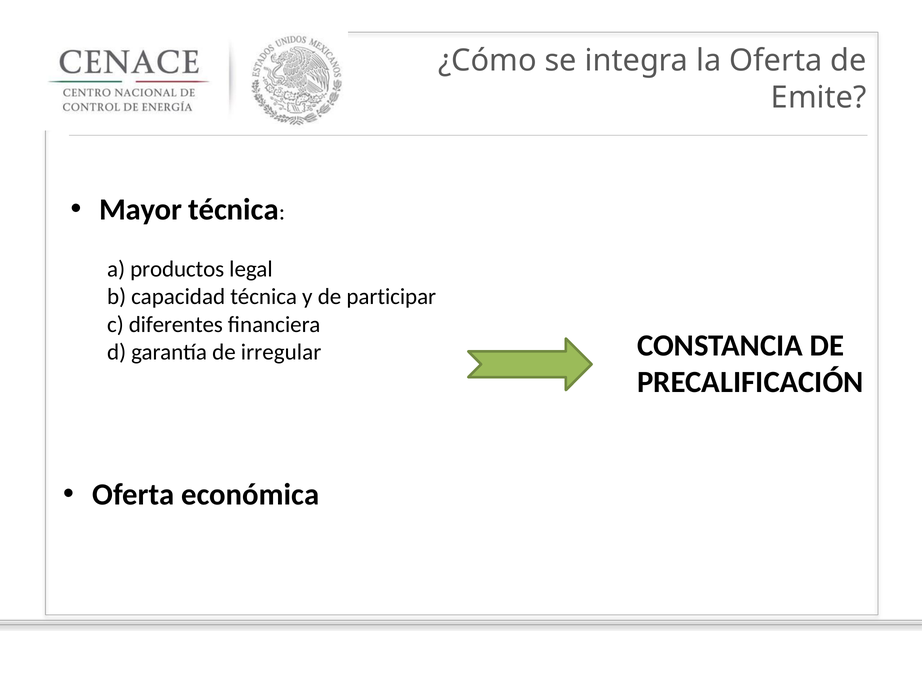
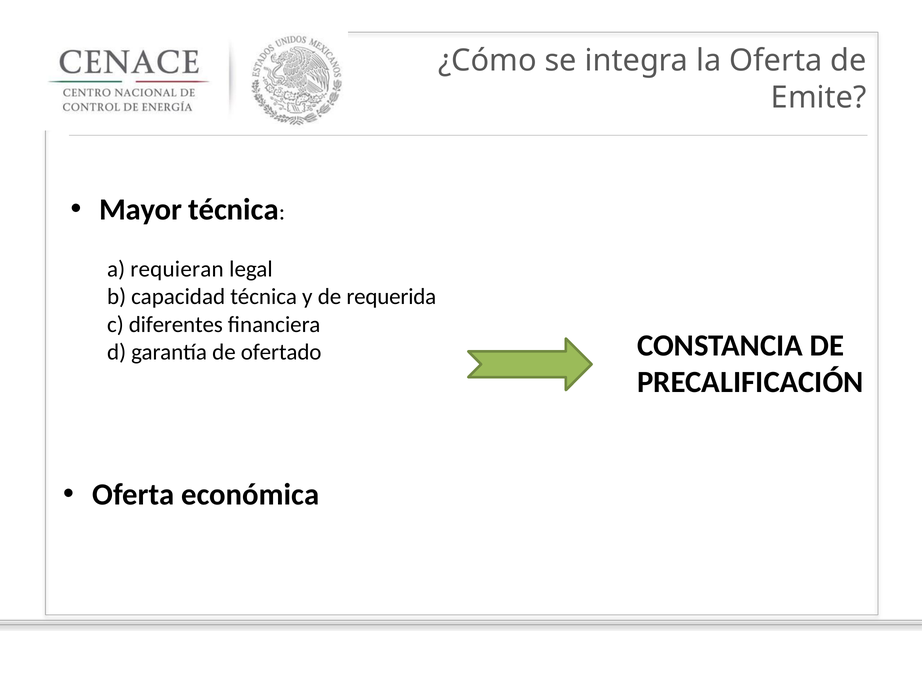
productos: productos -> requieran
participar: participar -> requerida
irregular: irregular -> ofertado
